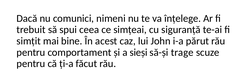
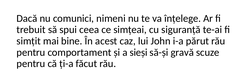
trage: trage -> gravă
